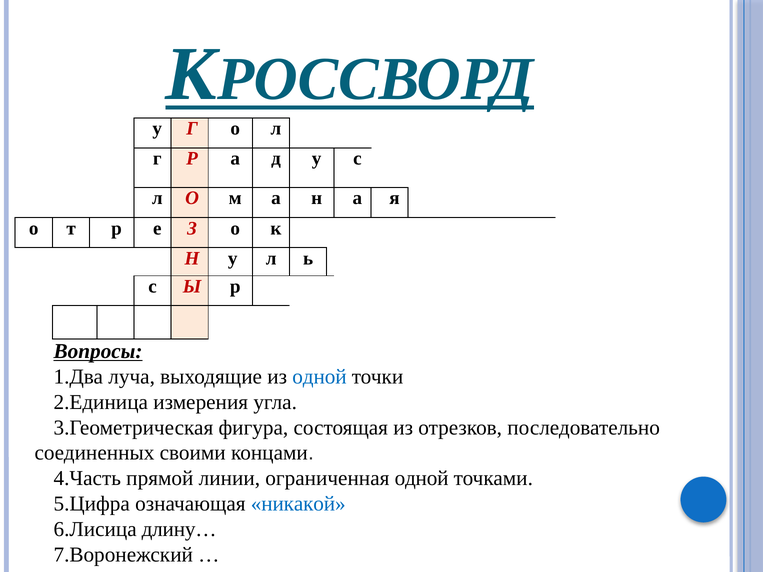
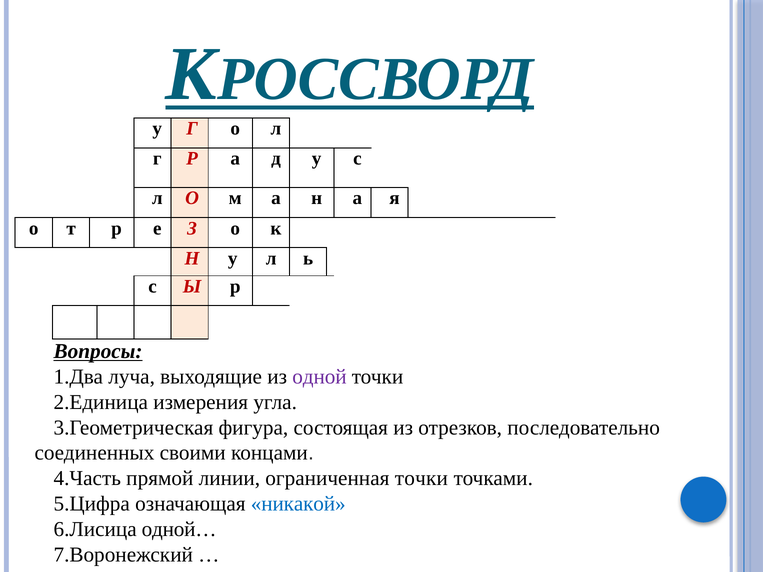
одной at (319, 377) colour: blue -> purple
ограниченная одной: одной -> точки
длину…: длину… -> одной…
